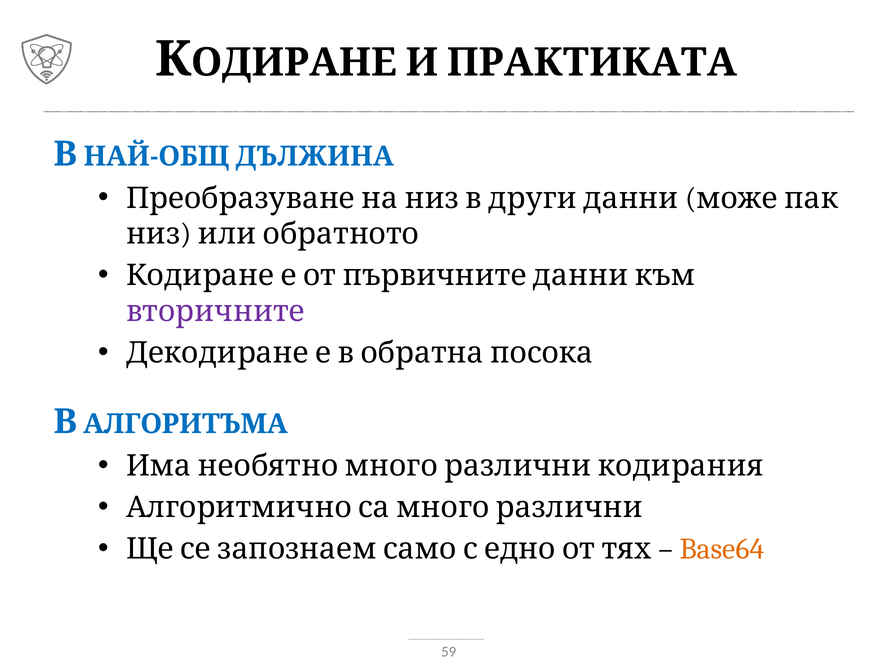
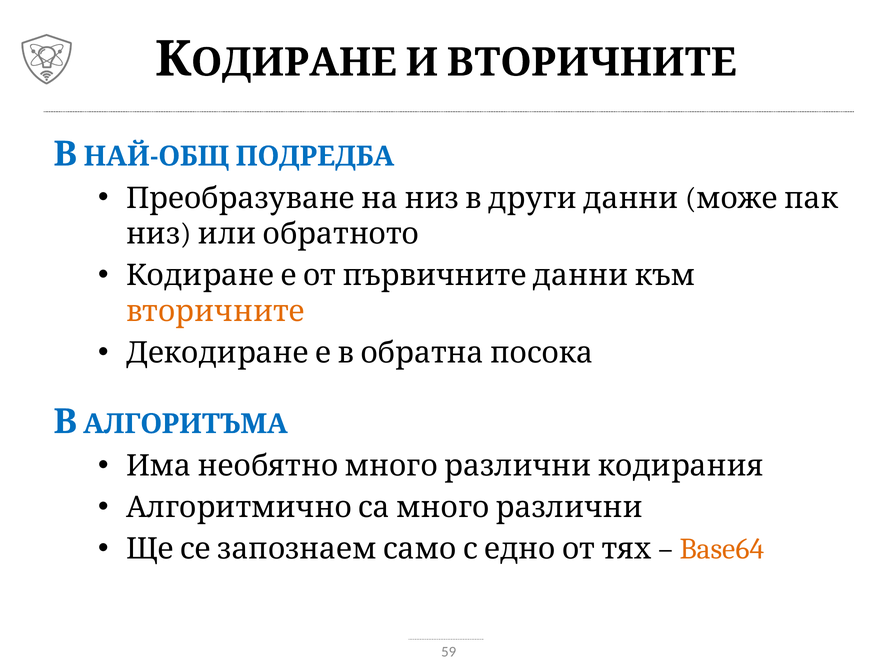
И ПРАКТИКАТА: ПРАКТИКАТА -> ВТОРИЧНИТЕ
ДЪЛЖИНА: ДЪЛЖИНА -> ПОДРЕДБА
вторичните at (215, 311) colour: purple -> orange
